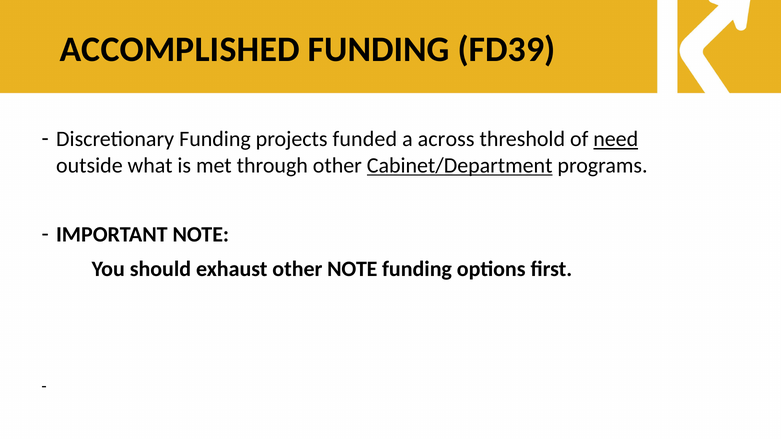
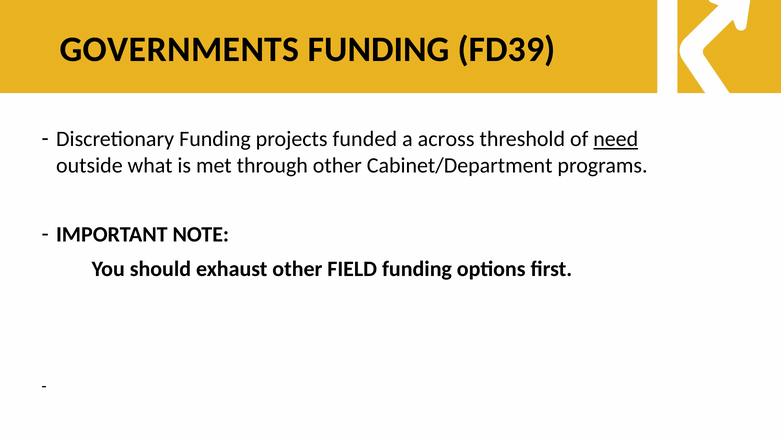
ACCOMPLISHED: ACCOMPLISHED -> GOVERNMENTS
Cabinet/Department underline: present -> none
other NOTE: NOTE -> FIELD
